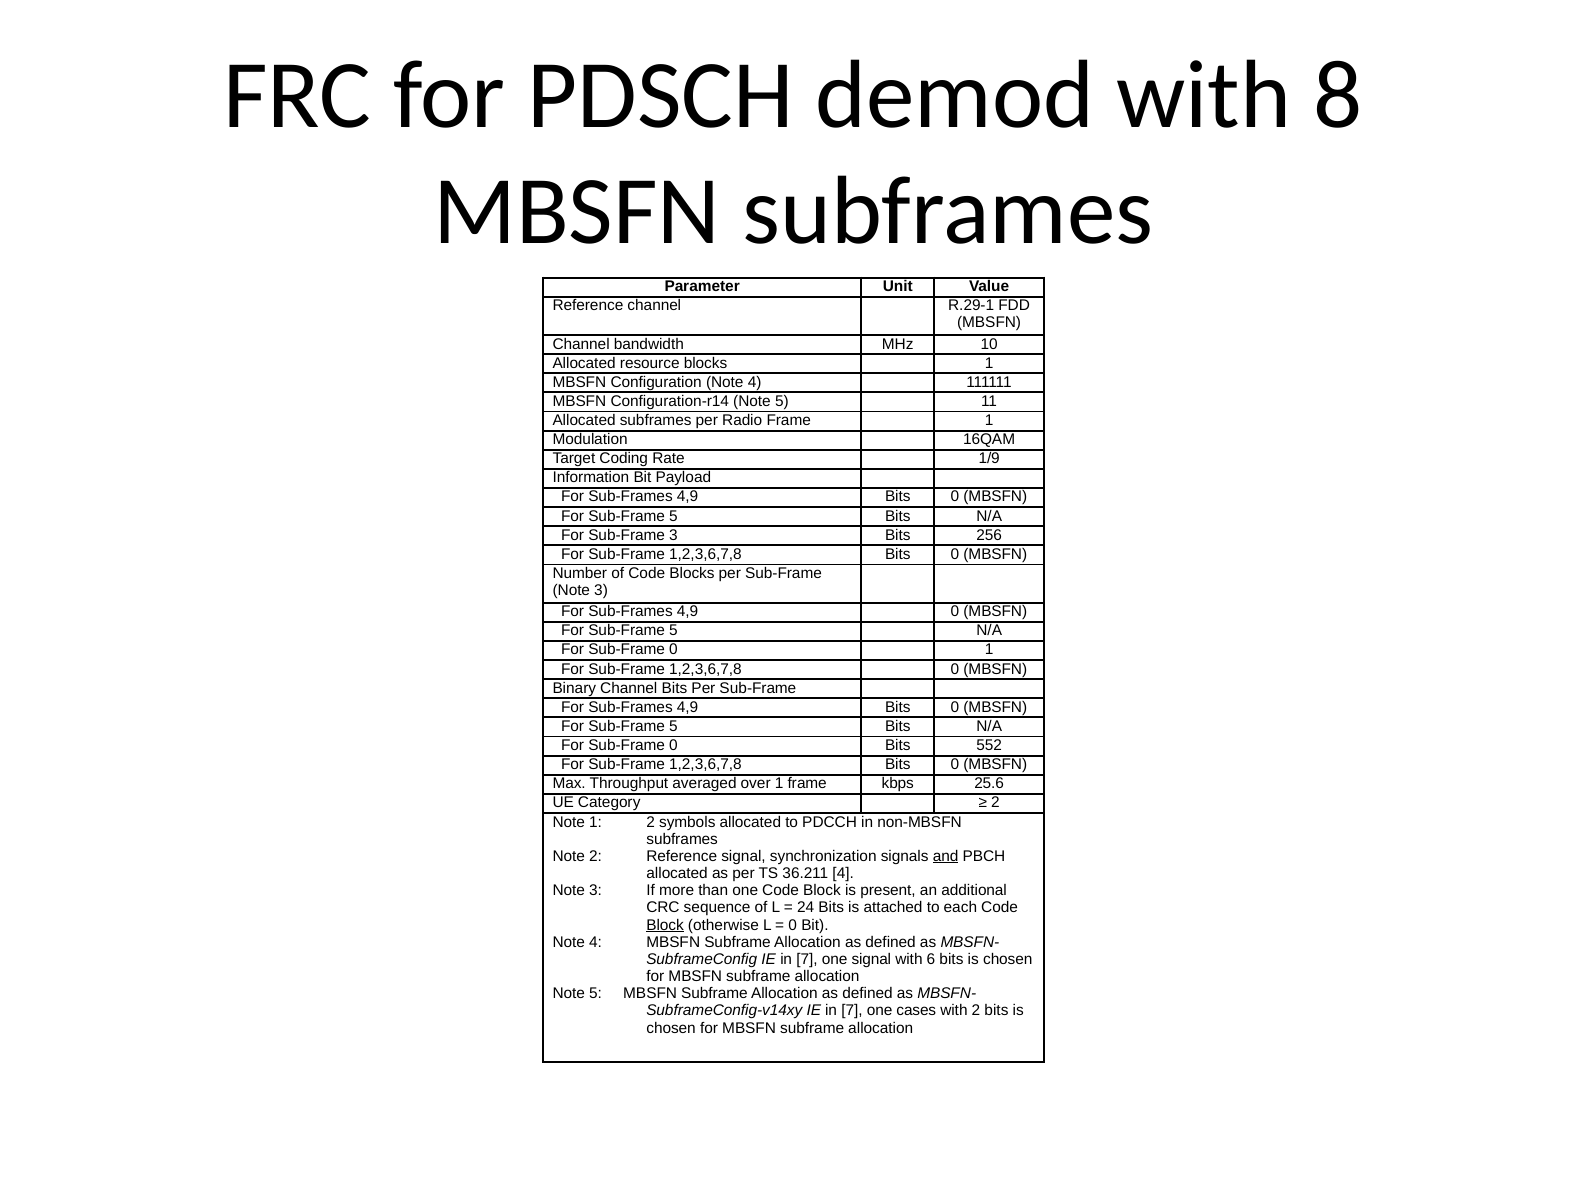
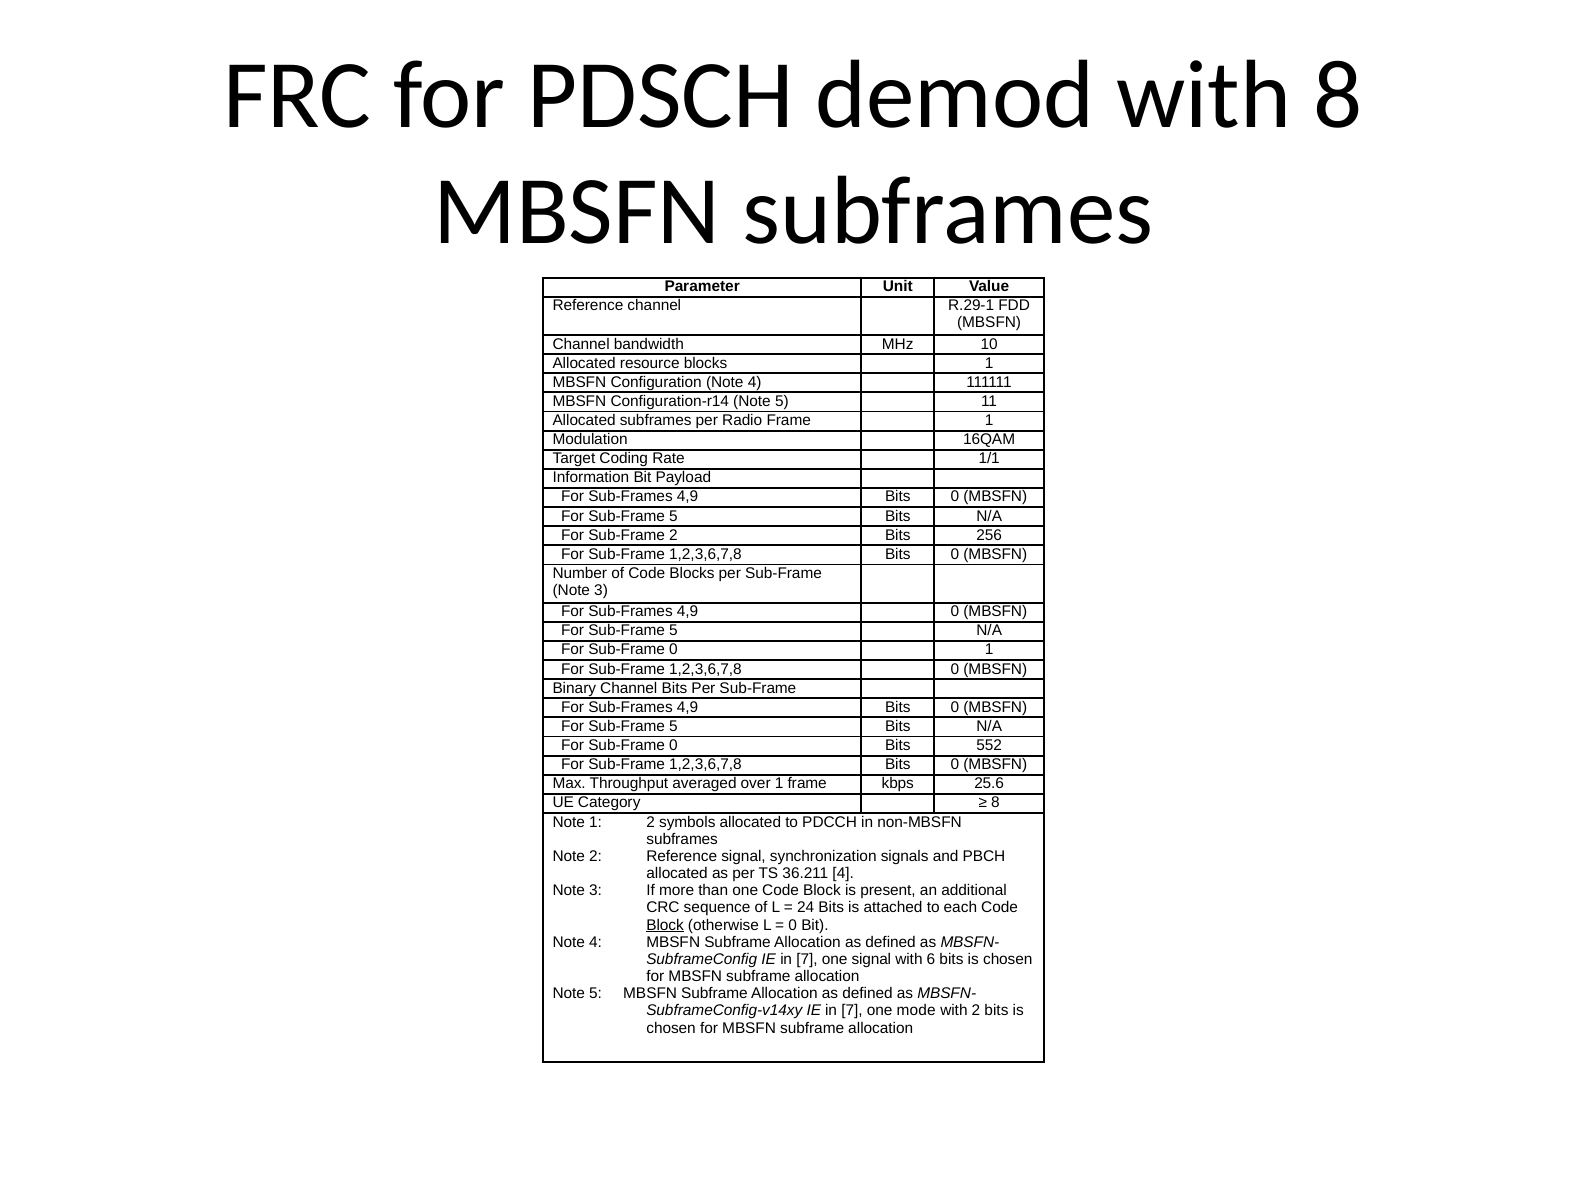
1/9: 1/9 -> 1/1
Sub-Frame 3: 3 -> 2
2 at (995, 803): 2 -> 8
and underline: present -> none
cases: cases -> mode
